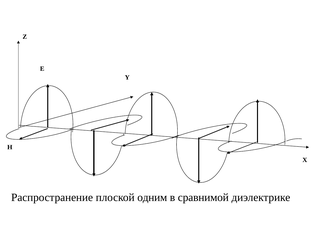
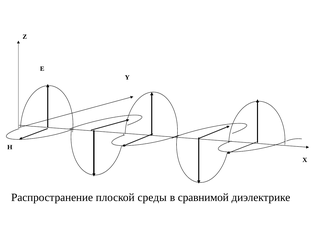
одним: одним -> среды
